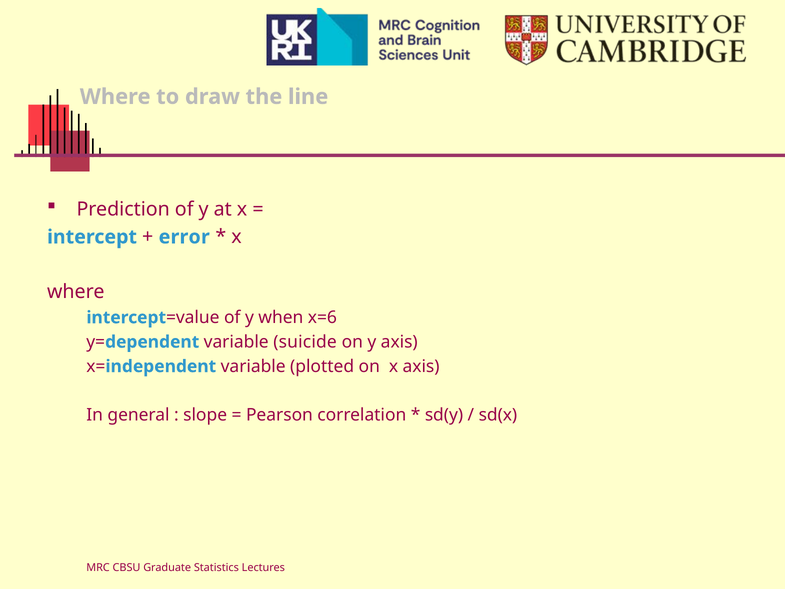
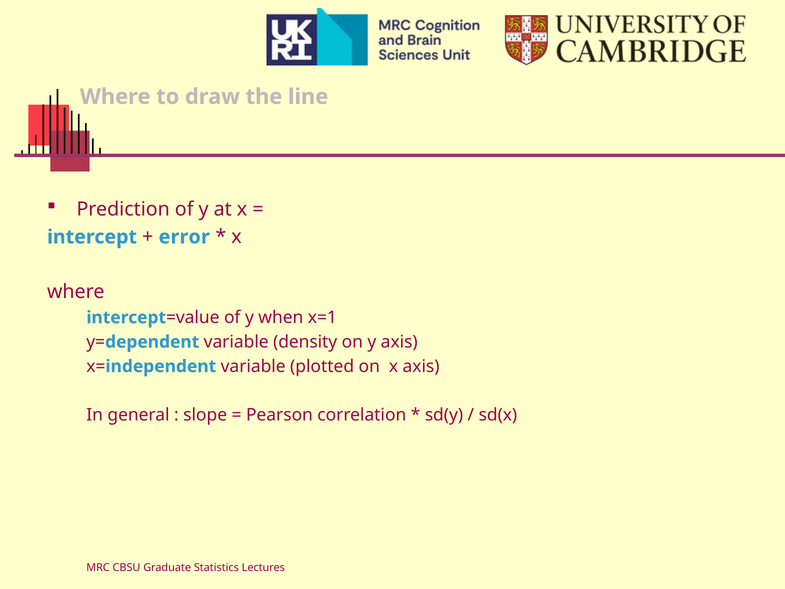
x=6: x=6 -> x=1
suicide: suicide -> density
